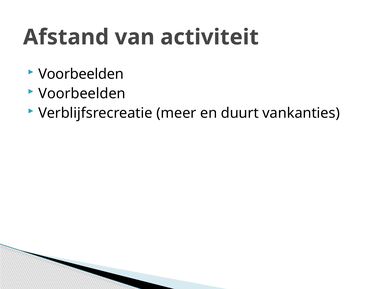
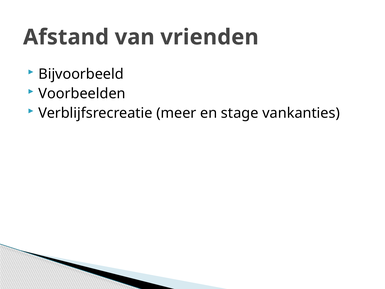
activiteit: activiteit -> vrienden
Voorbeelden at (81, 74): Voorbeelden -> Bijvoorbeeld
duurt: duurt -> stage
